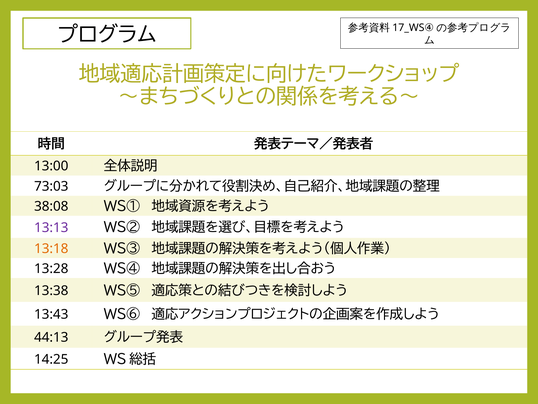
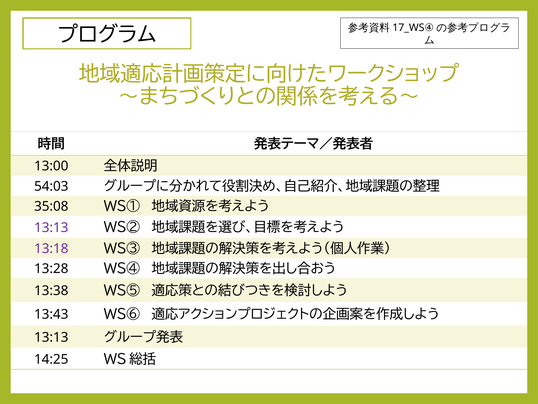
73:03: 73:03 -> 54:03
38:08: 38:08 -> 35:08
13:18 colour: orange -> purple
44:13 at (51, 337): 44:13 -> 13:13
